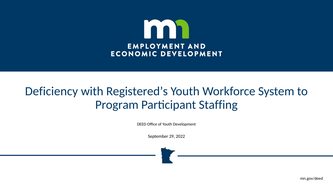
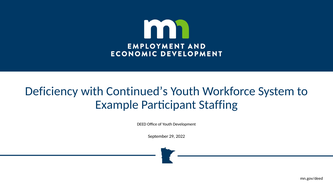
Registered’s: Registered’s -> Continued’s
Program: Program -> Example
